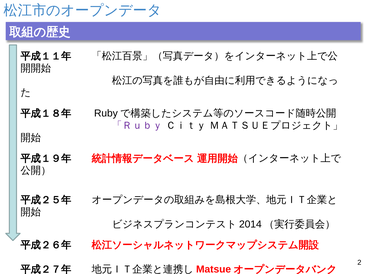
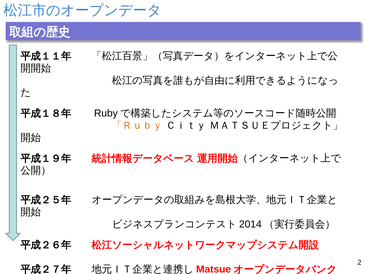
「Ｒｕｂｙ colour: purple -> orange
